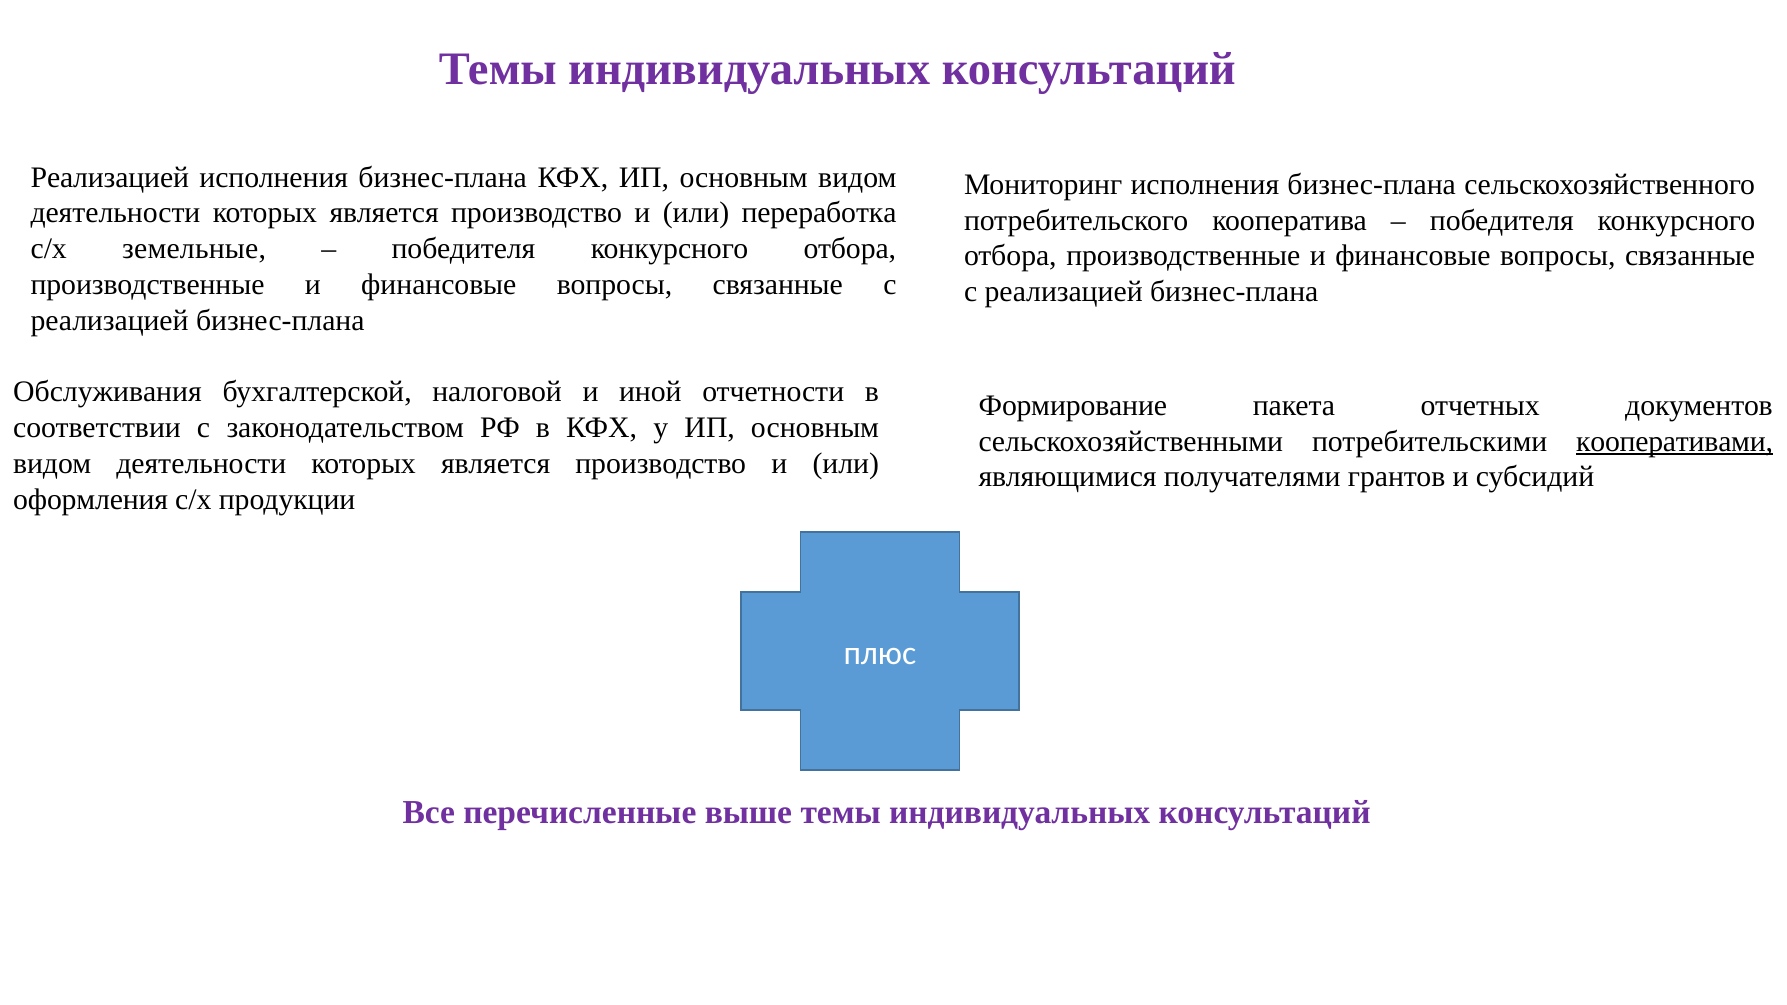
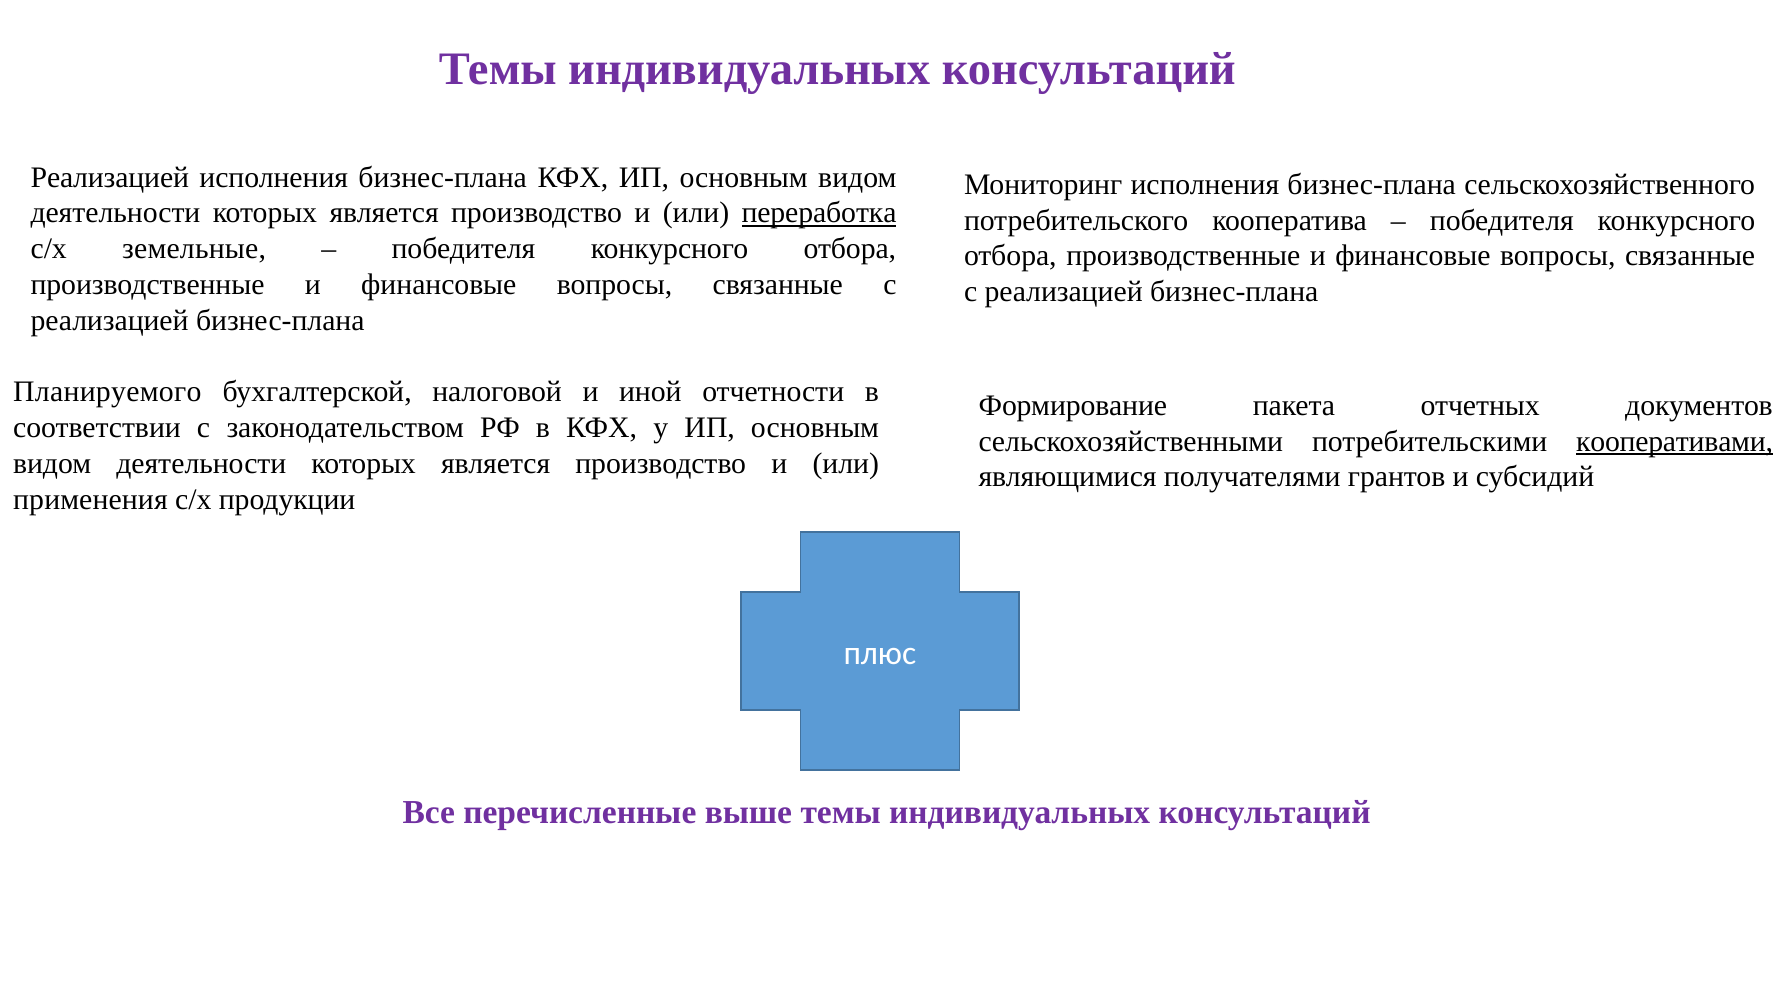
переработка underline: none -> present
Обслуживания: Обслуживания -> Планируемого
оформления: оформления -> применения
